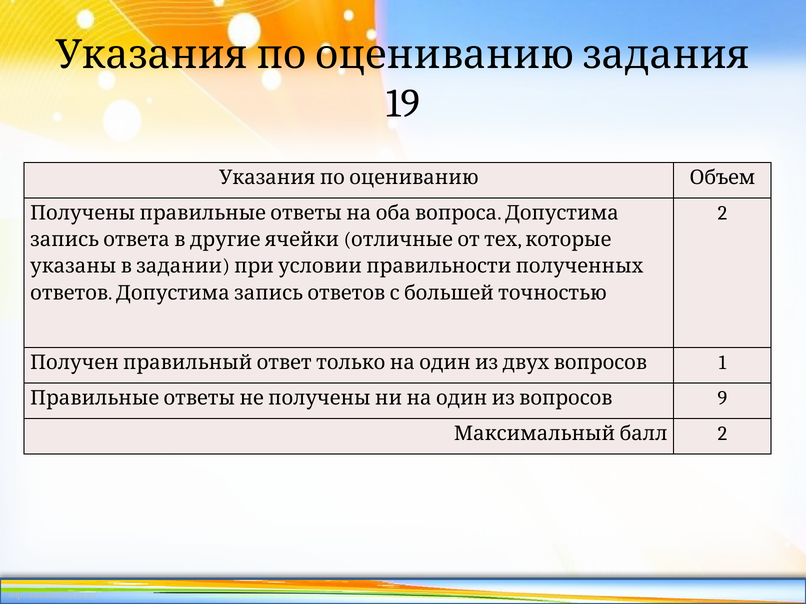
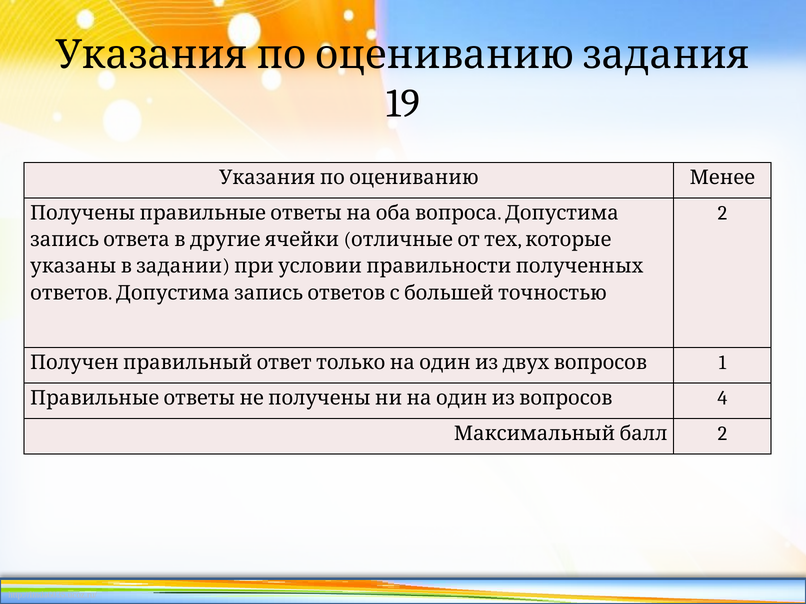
Объем: Объем -> Менее
9: 9 -> 4
